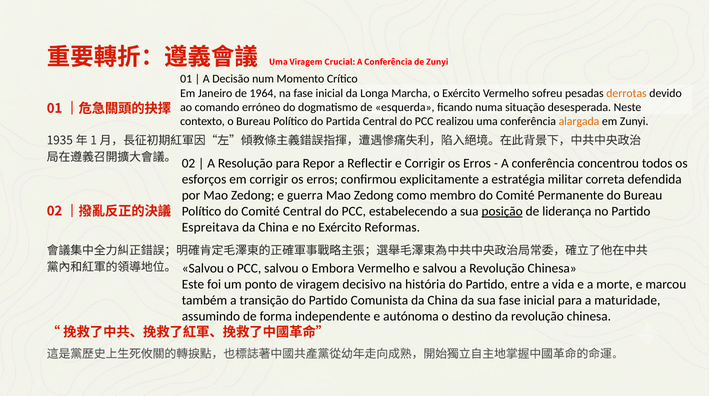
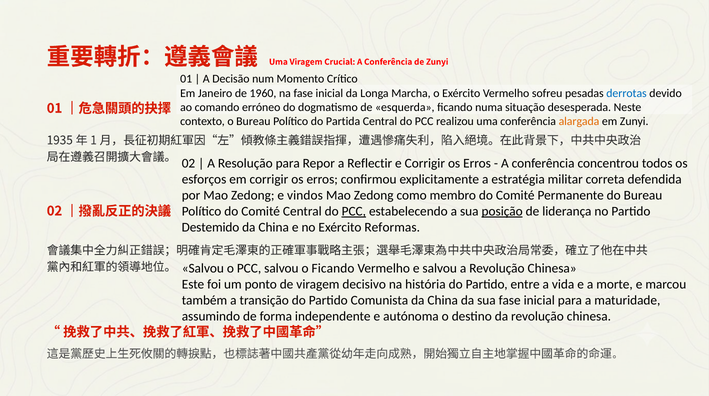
1964: 1964 -> 1960
derrotas colour: orange -> blue
guerra: guerra -> vindos
PCC at (354, 211) underline: none -> present
Espreitava: Espreitava -> Destemido
o Embora: Embora -> Ficando
